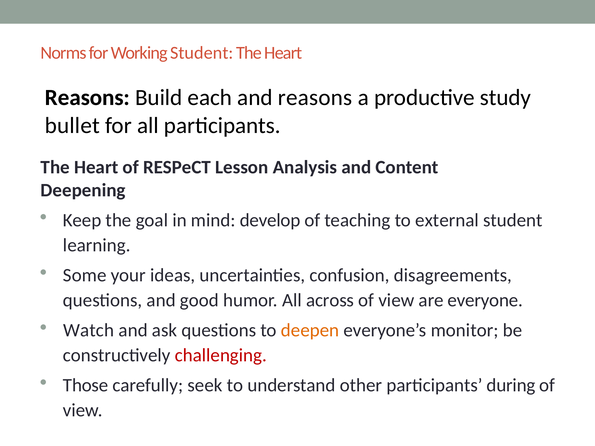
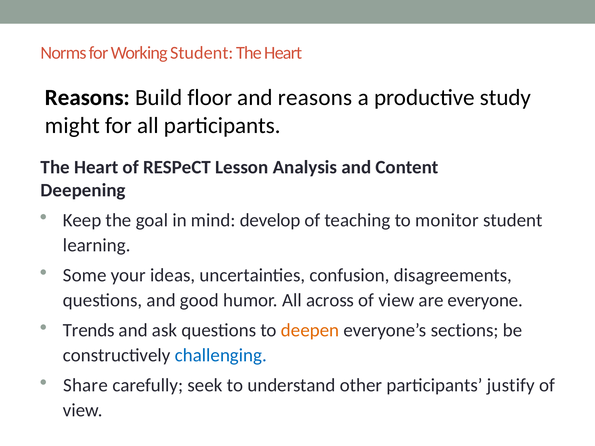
each: each -> floor
bullet: bullet -> might
external: external -> monitor
Watch: Watch -> Trends
monitor: monitor -> sections
challenging colour: red -> blue
Those: Those -> Share
during: during -> justify
